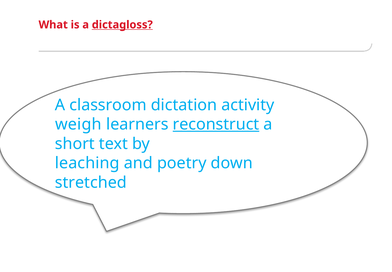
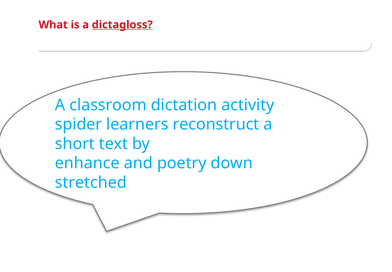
weigh: weigh -> spider
reconstruct underline: present -> none
leaching: leaching -> enhance
